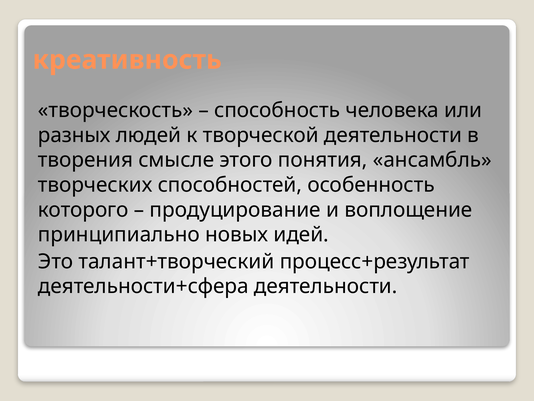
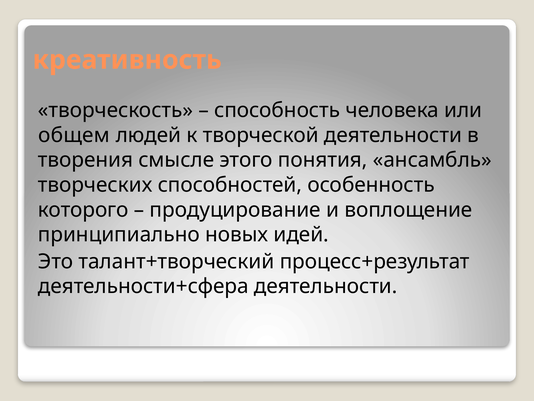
разных: разных -> общем
